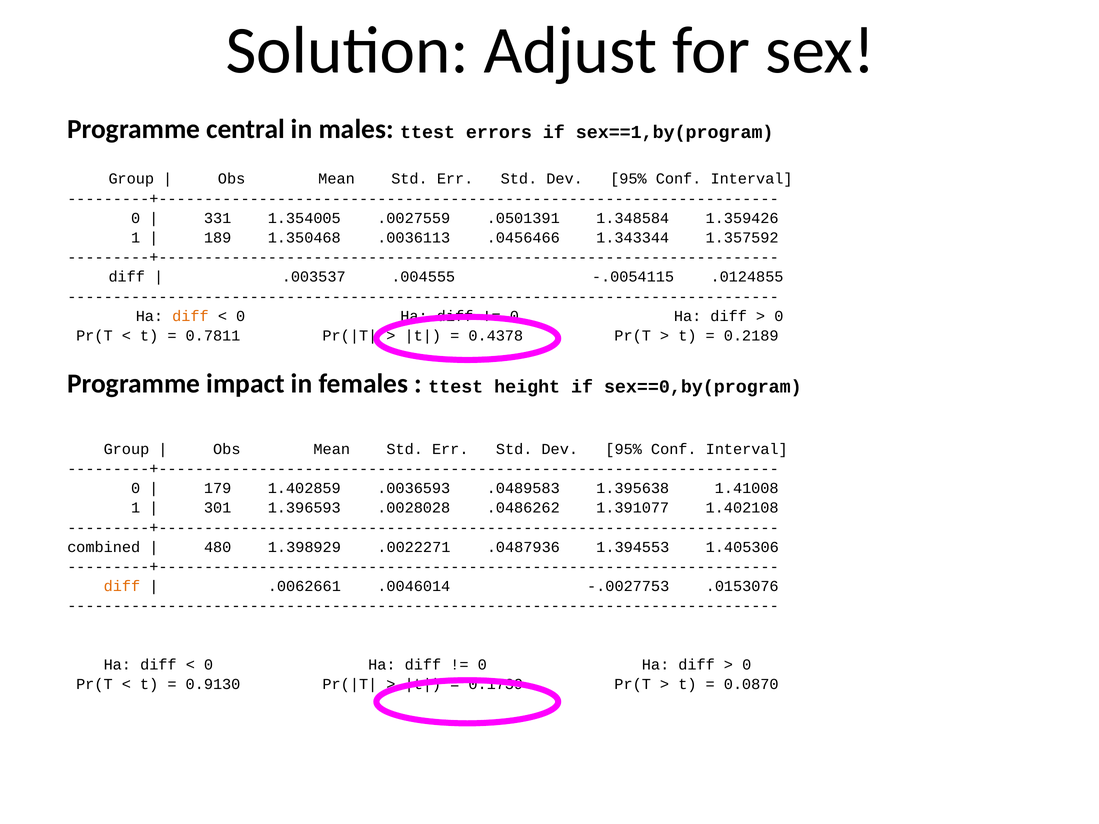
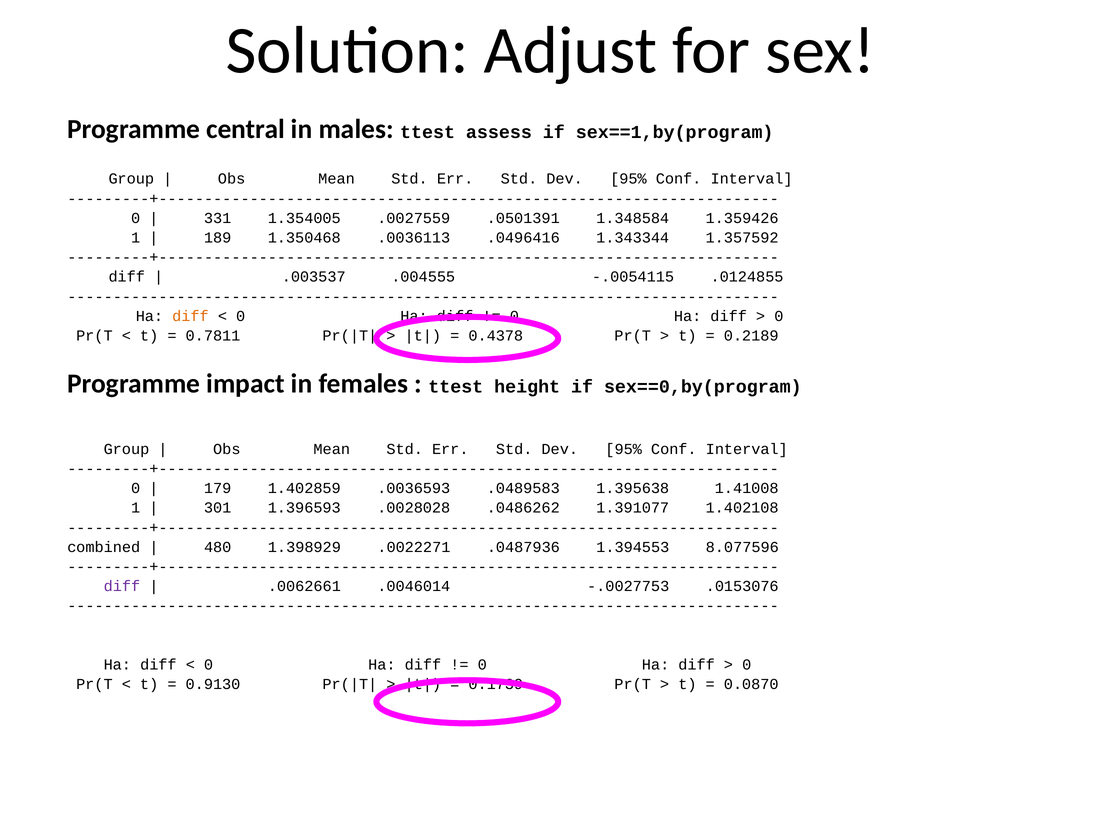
errors: errors -> assess
.0456466: .0456466 -> .0496416
1.405306: 1.405306 -> 8.077596
diff at (122, 586) colour: orange -> purple
